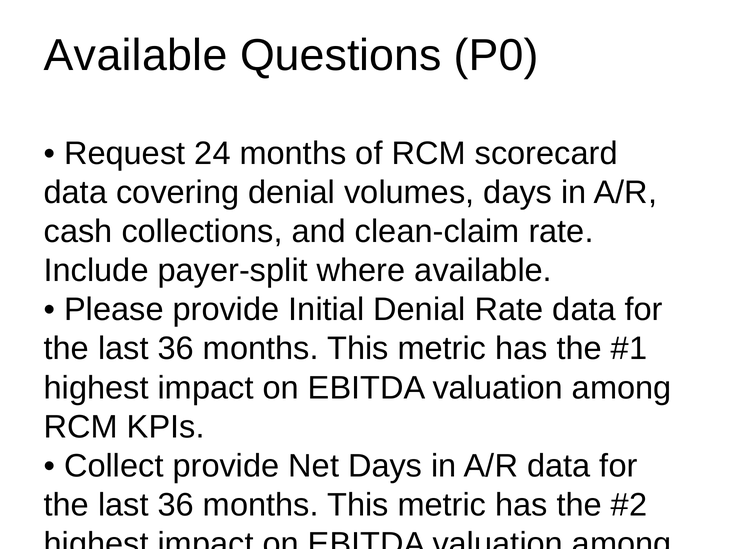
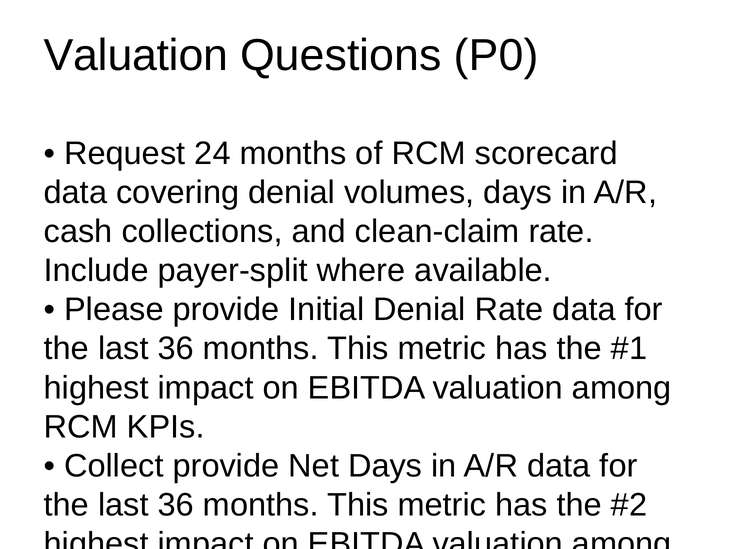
Available at (136, 56): Available -> Valuation
